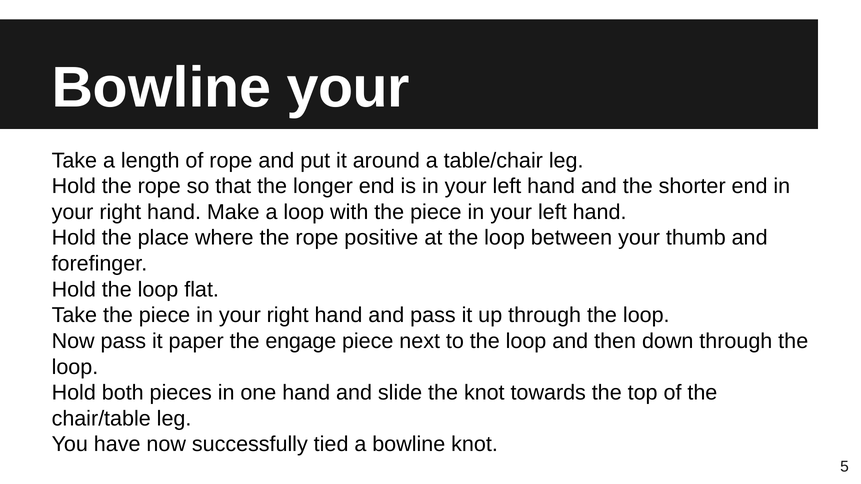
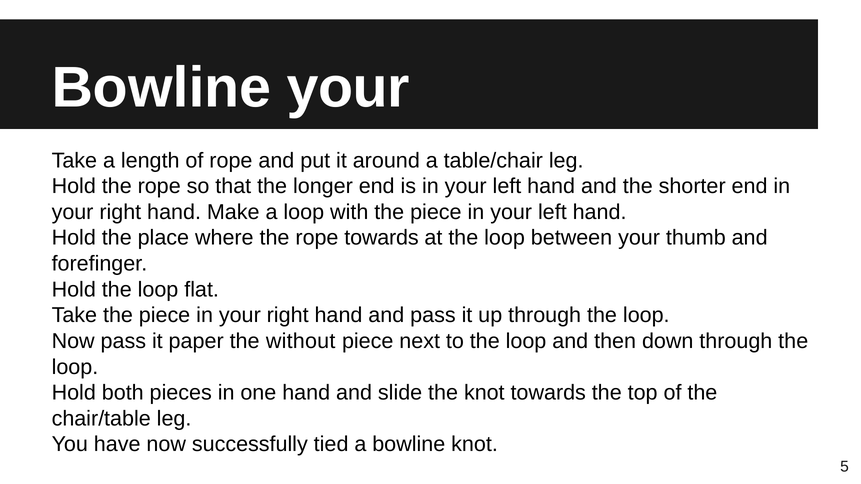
rope positive: positive -> towards
engage: engage -> without
